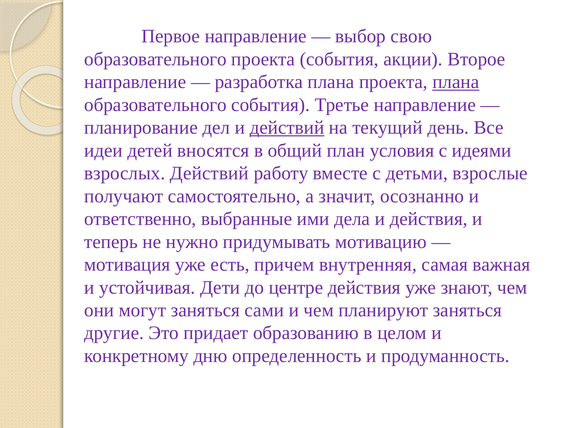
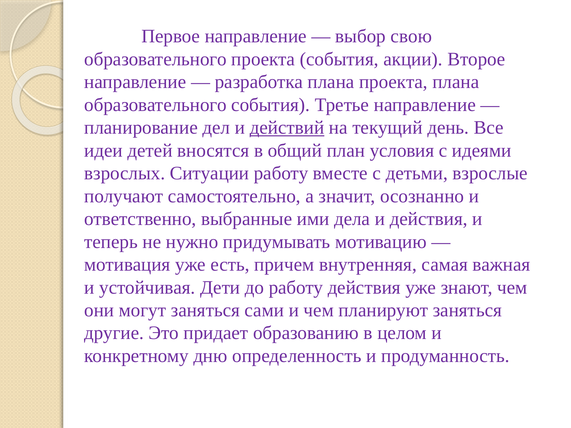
плана at (456, 82) underline: present -> none
взрослых Действий: Действий -> Ситуации
до центре: центре -> работу
